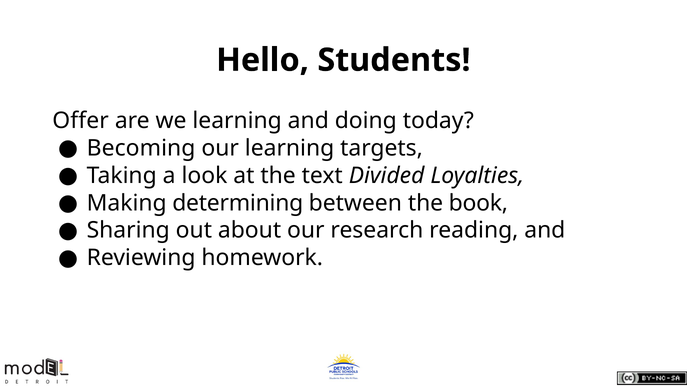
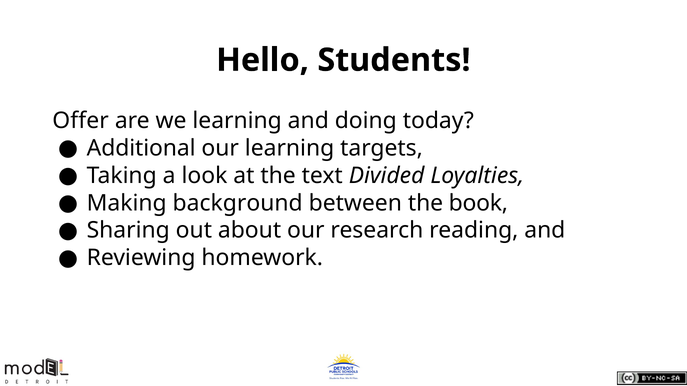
Becoming: Becoming -> Additional
determining: determining -> background
